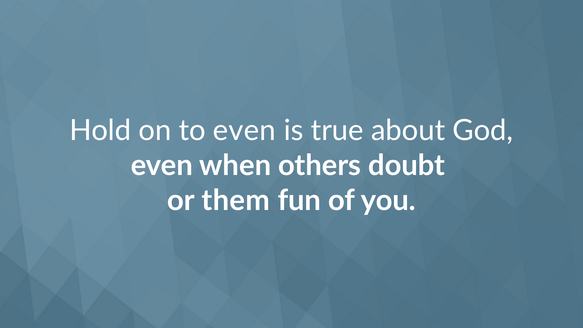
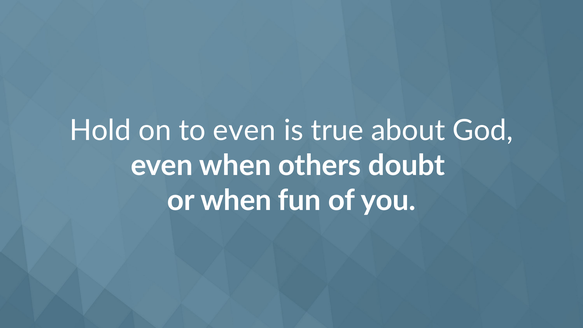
or them: them -> when
